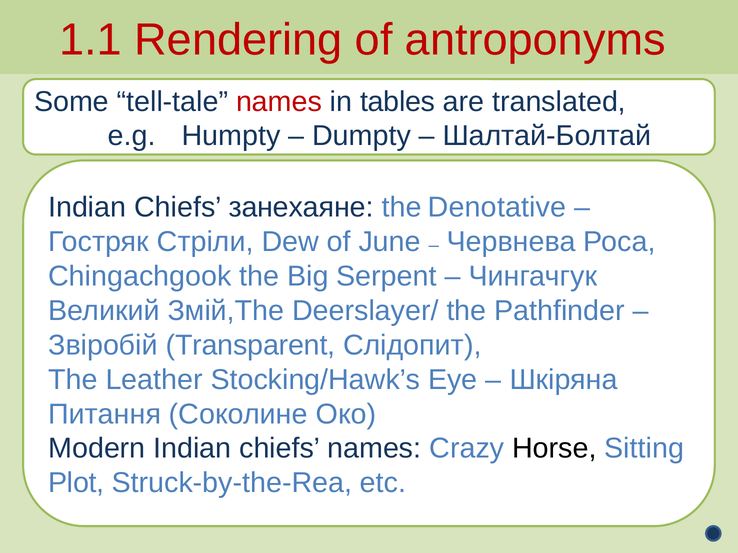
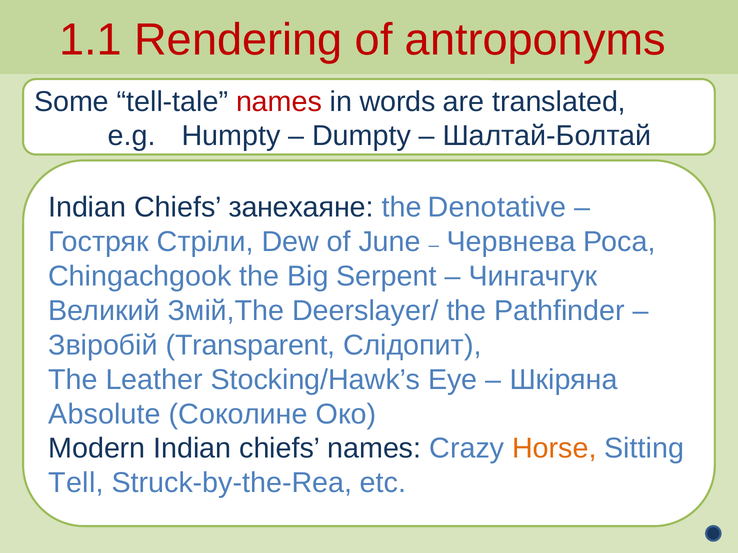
tables: tables -> words
Питання: Питання -> Absolute
Horse colour: black -> orange
Plot: Plot -> Tell
